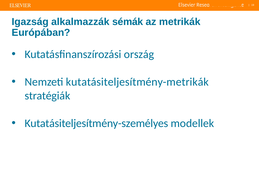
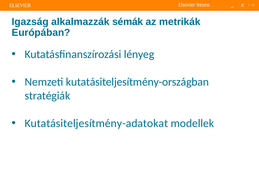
ország: ország -> lényeg
kutatásiteljesítmény-metrikák: kutatásiteljesítmény-metrikák -> kutatásiteljesítmény-országban
Kutatásiteljesítmény-személyes: Kutatásiteljesítmény-személyes -> Kutatásiteljesítmény-adatokat
